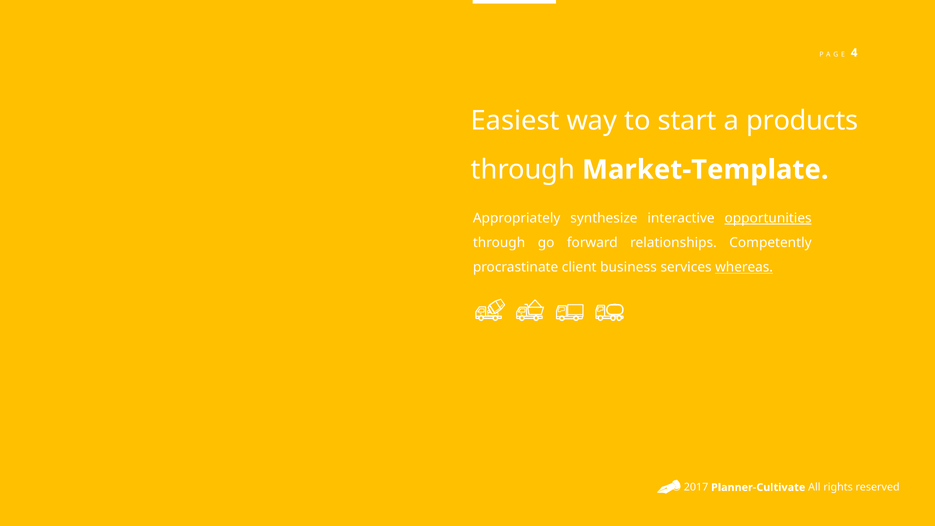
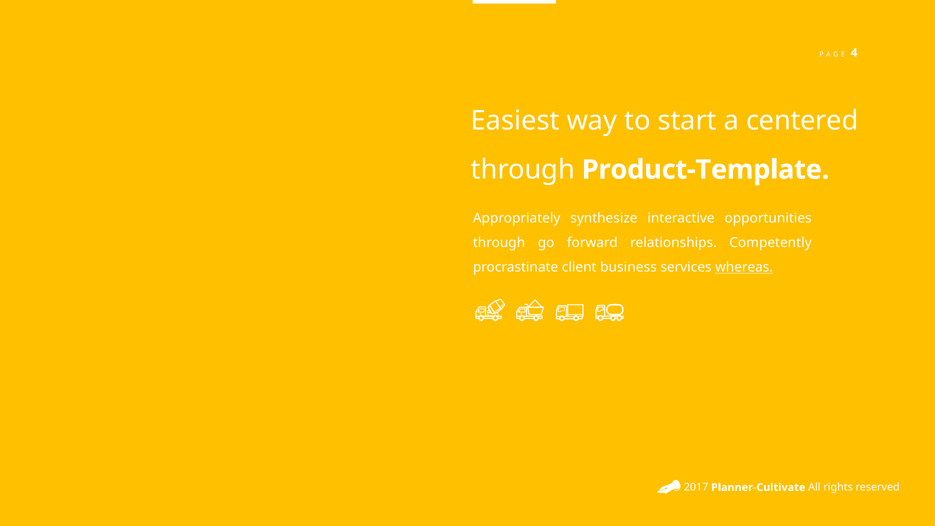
products: products -> centered
Market-Template: Market-Template -> Product-Template
opportunities underline: present -> none
